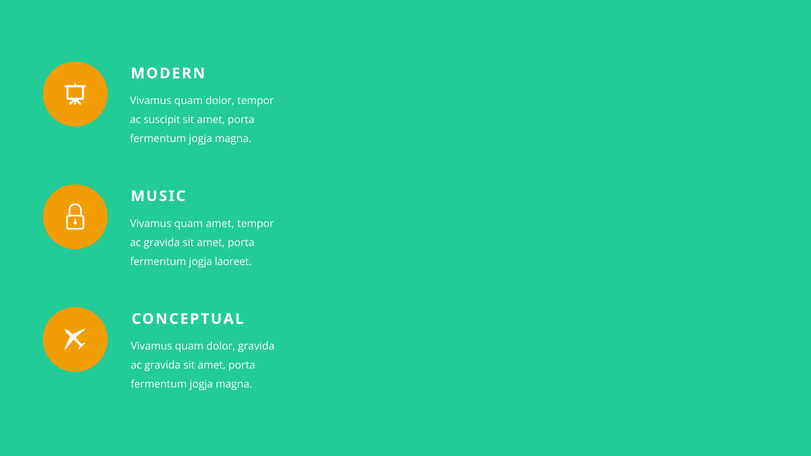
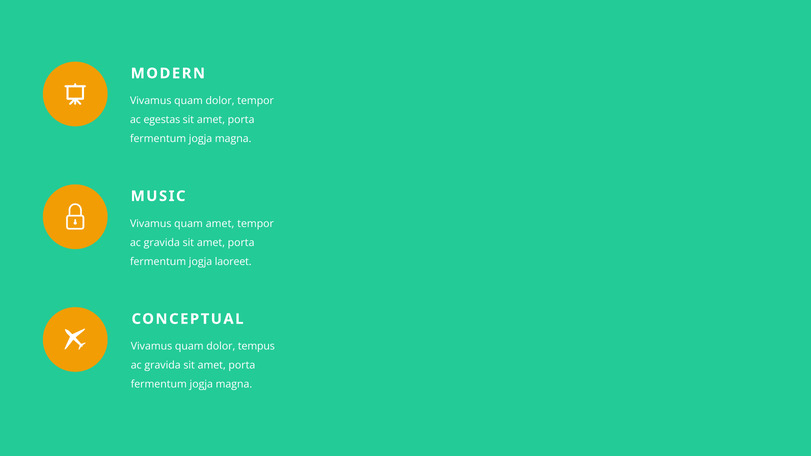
suscipit: suscipit -> egestas
dolor gravida: gravida -> tempus
